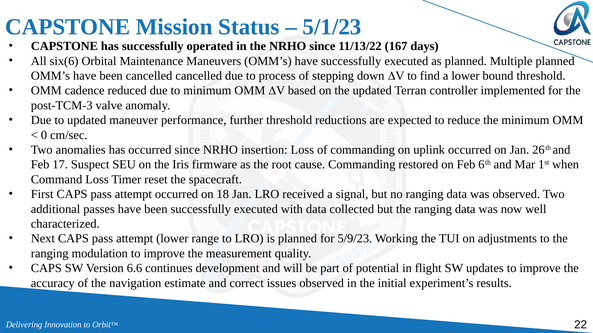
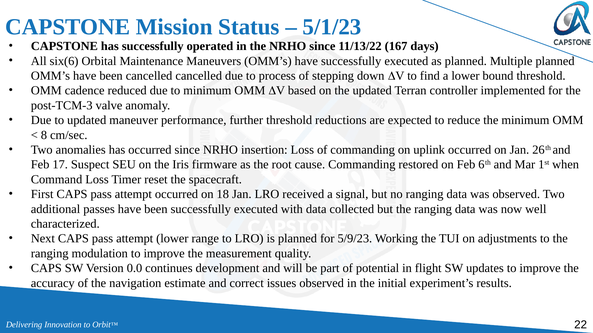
0: 0 -> 8
6.6: 6.6 -> 0.0
